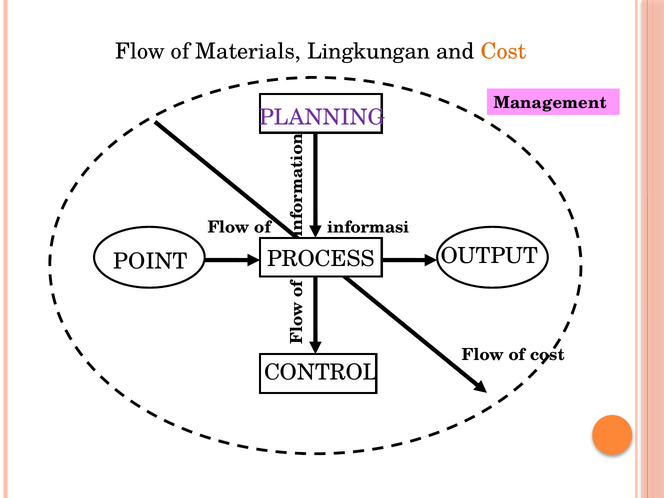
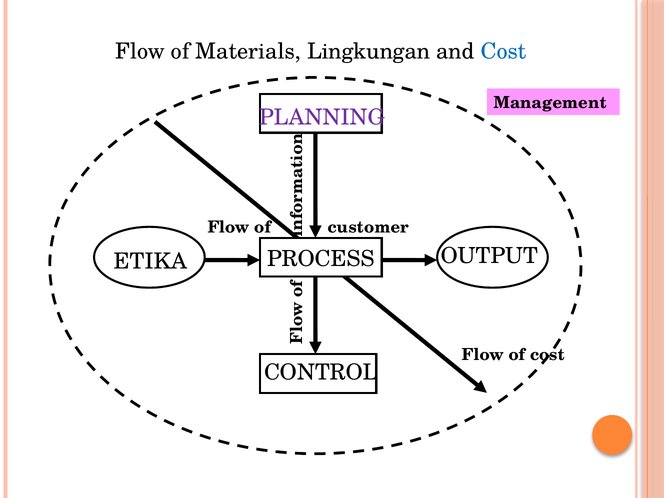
Cost at (504, 51) colour: orange -> blue
informasi: informasi -> customer
POINT: POINT -> ETIKA
